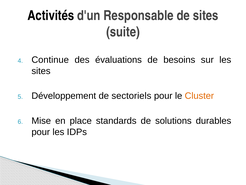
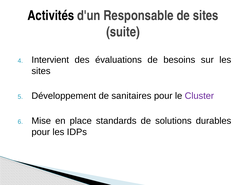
Continue: Continue -> Intervient
sectoriels: sectoriels -> sanitaires
Cluster colour: orange -> purple
